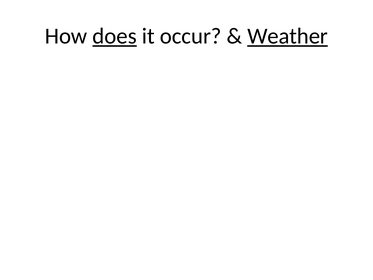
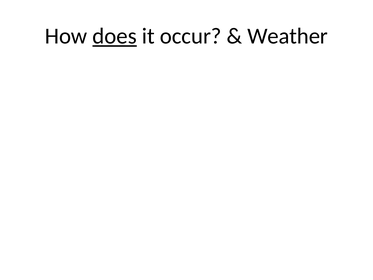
Weather underline: present -> none
